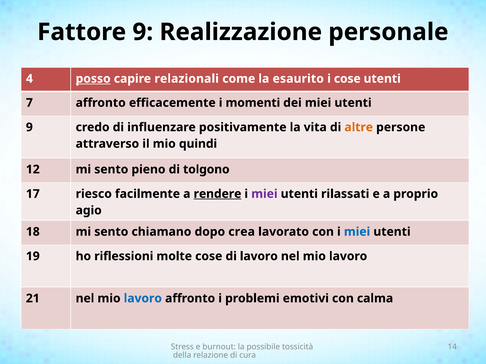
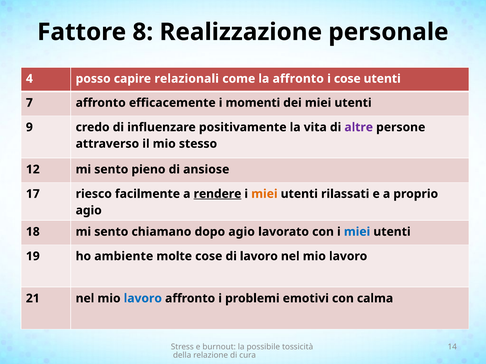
Fattore 9: 9 -> 8
posso underline: present -> none
la esaurito: esaurito -> affronto
altre colour: orange -> purple
quindi: quindi -> stesso
tolgono: tolgono -> ansiose
miei at (264, 194) colour: purple -> orange
dopo crea: crea -> agio
riflessioni: riflessioni -> ambiente
